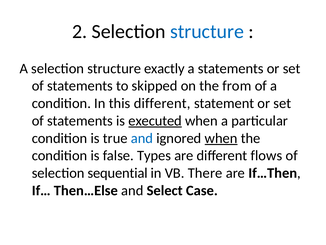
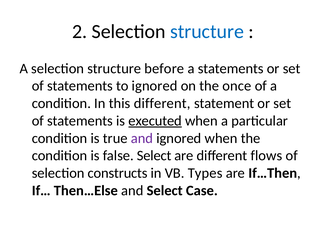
exactly: exactly -> before
to skipped: skipped -> ignored
from: from -> once
and at (142, 138) colour: blue -> purple
when at (221, 138) underline: present -> none
false Types: Types -> Select
sequential: sequential -> constructs
There: There -> Types
